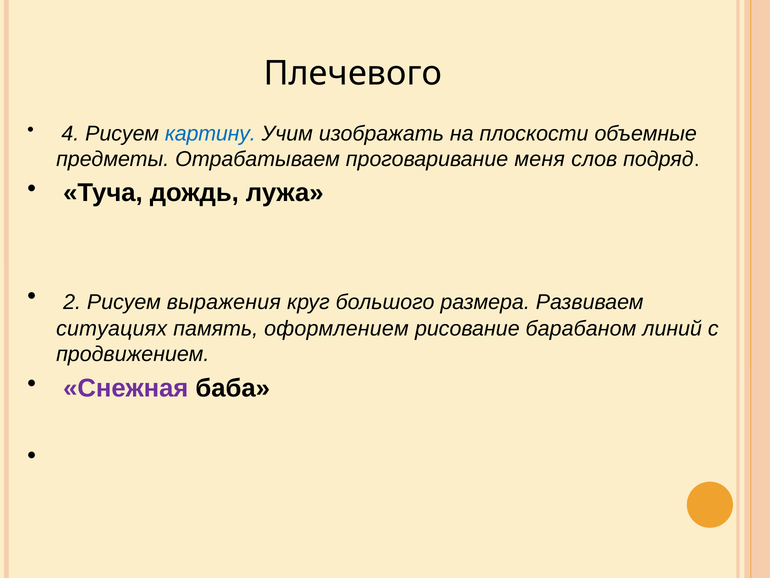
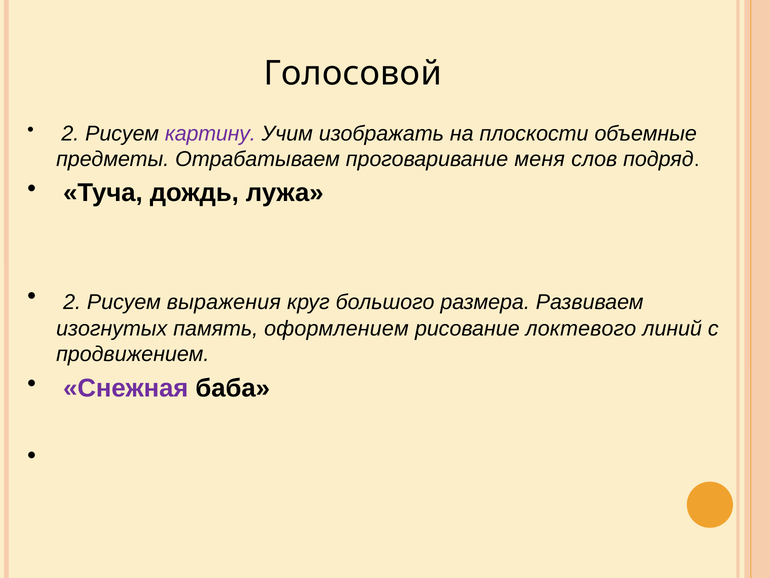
Плечевого: Плечевого -> Голосовой
4 at (70, 133): 4 -> 2
картину colour: blue -> purple
ситуациях: ситуациях -> изогнутых
барабаном: барабаном -> локтевого
